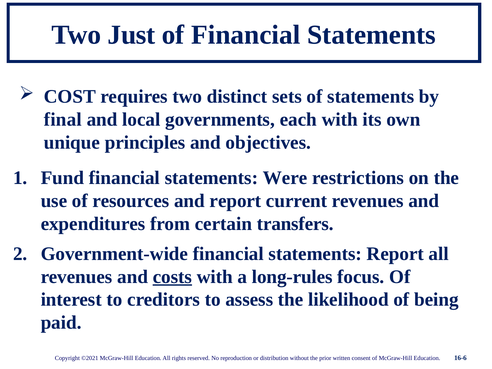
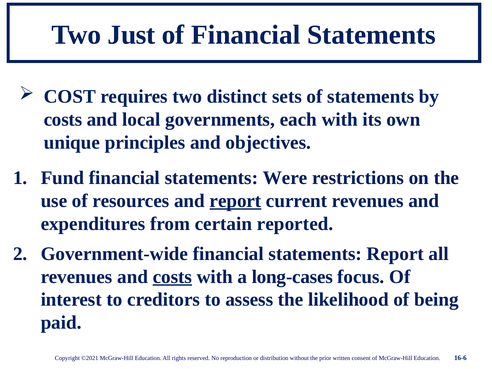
final at (63, 119): final -> costs
report at (235, 201) underline: none -> present
transfers: transfers -> reported
long-rules: long-rules -> long-cases
